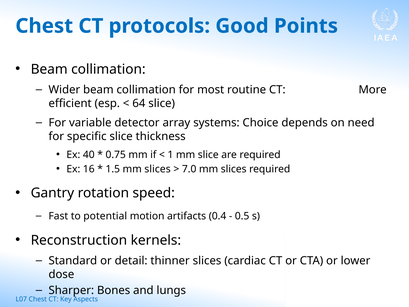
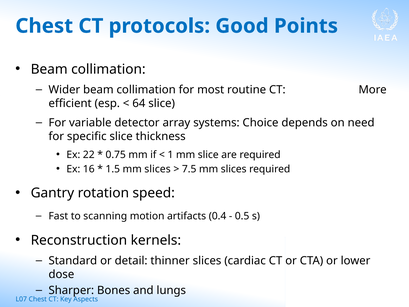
40: 40 -> 22
7.0: 7.0 -> 7.5
potential: potential -> scanning
